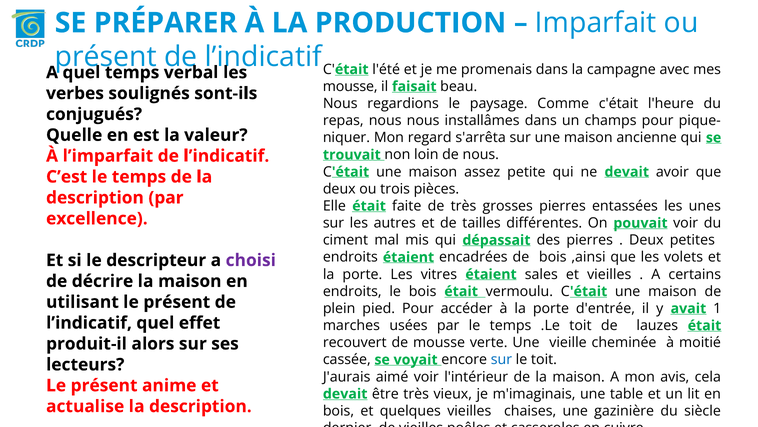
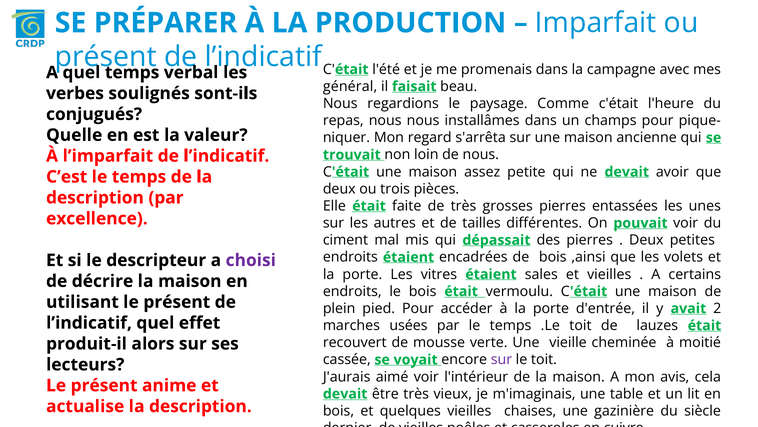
mousse at (350, 86): mousse -> général
1: 1 -> 2
sur at (501, 359) colour: blue -> purple
